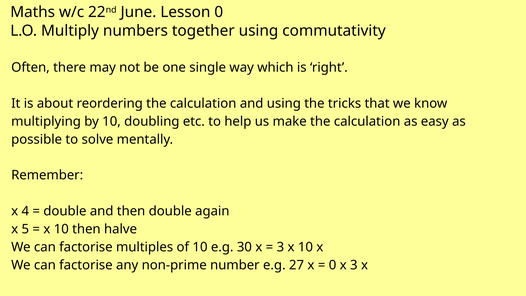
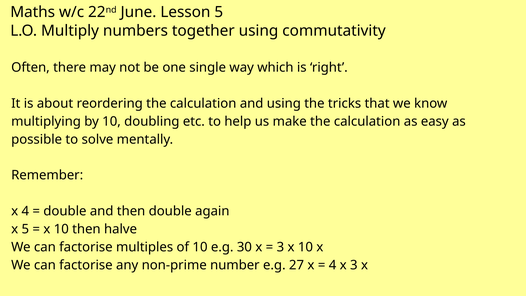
Lesson 0: 0 -> 5
0 at (333, 265): 0 -> 4
